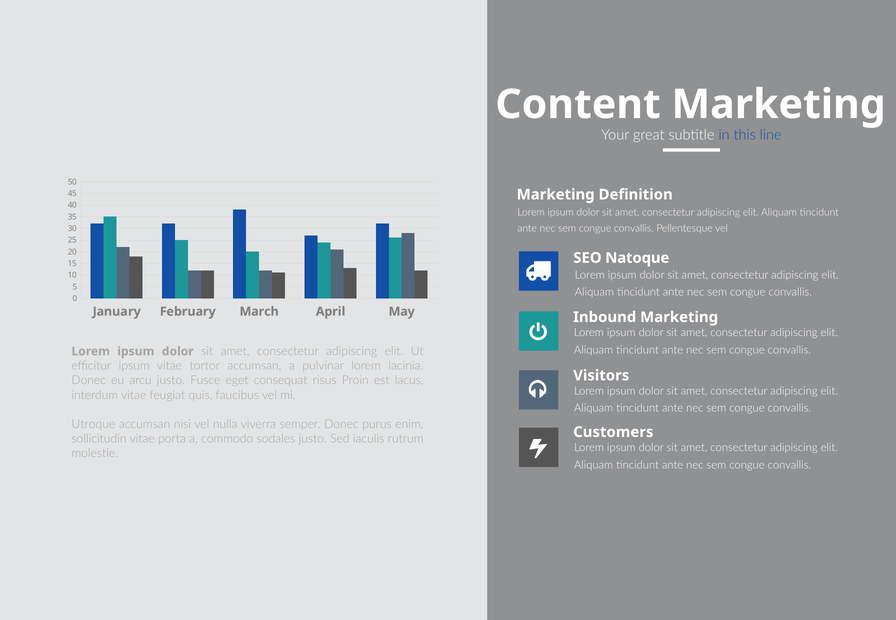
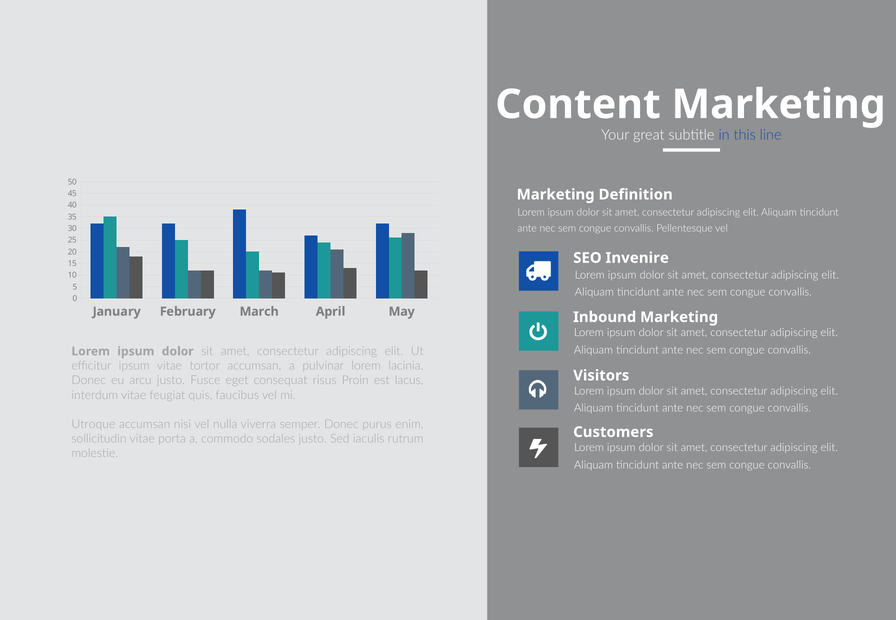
Natoque: Natoque -> Invenire
